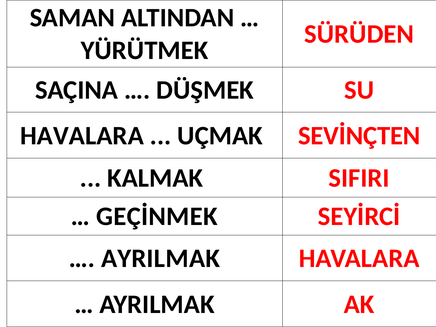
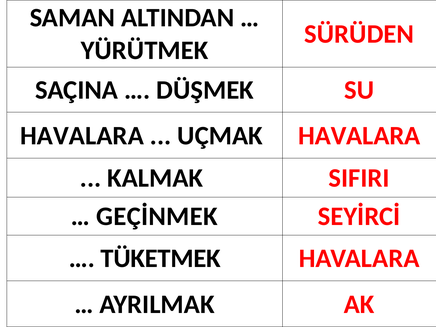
UÇMAK SEVİNÇTEN: SEVİNÇTEN -> HAVALARA
AYRILMAK at (160, 258): AYRILMAK -> TÜKETMEK
